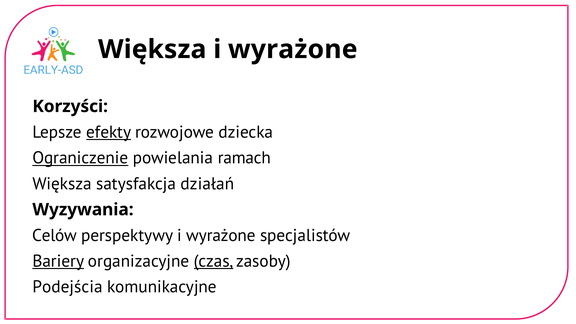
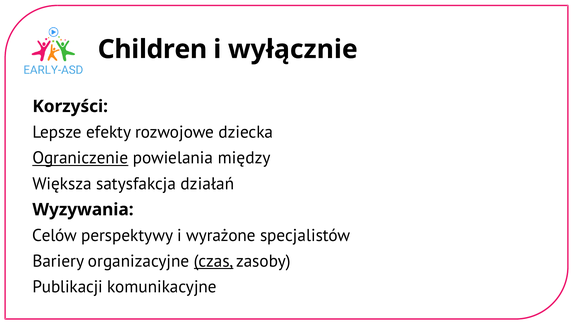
Większa at (152, 49): Większa -> Children
wyrażone at (293, 49): wyrażone -> wyłącznie
efekty underline: present -> none
ramach: ramach -> między
Bariery underline: present -> none
Podejścia: Podejścia -> Publikacji
